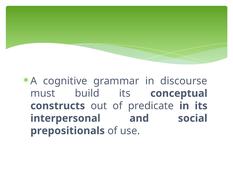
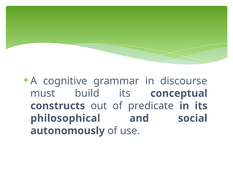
interpersonal: interpersonal -> philosophical
prepositionals: prepositionals -> autonomously
